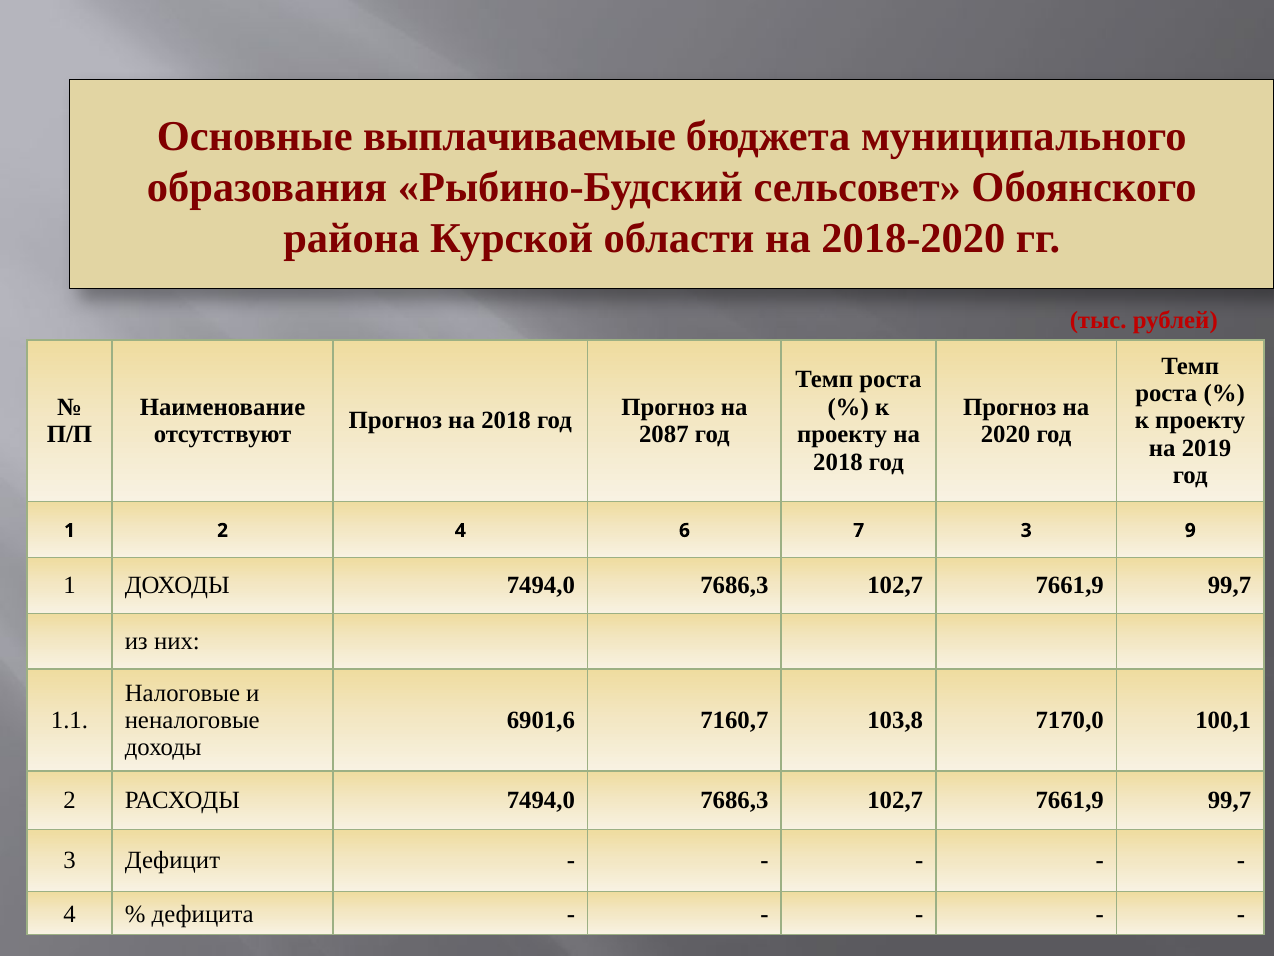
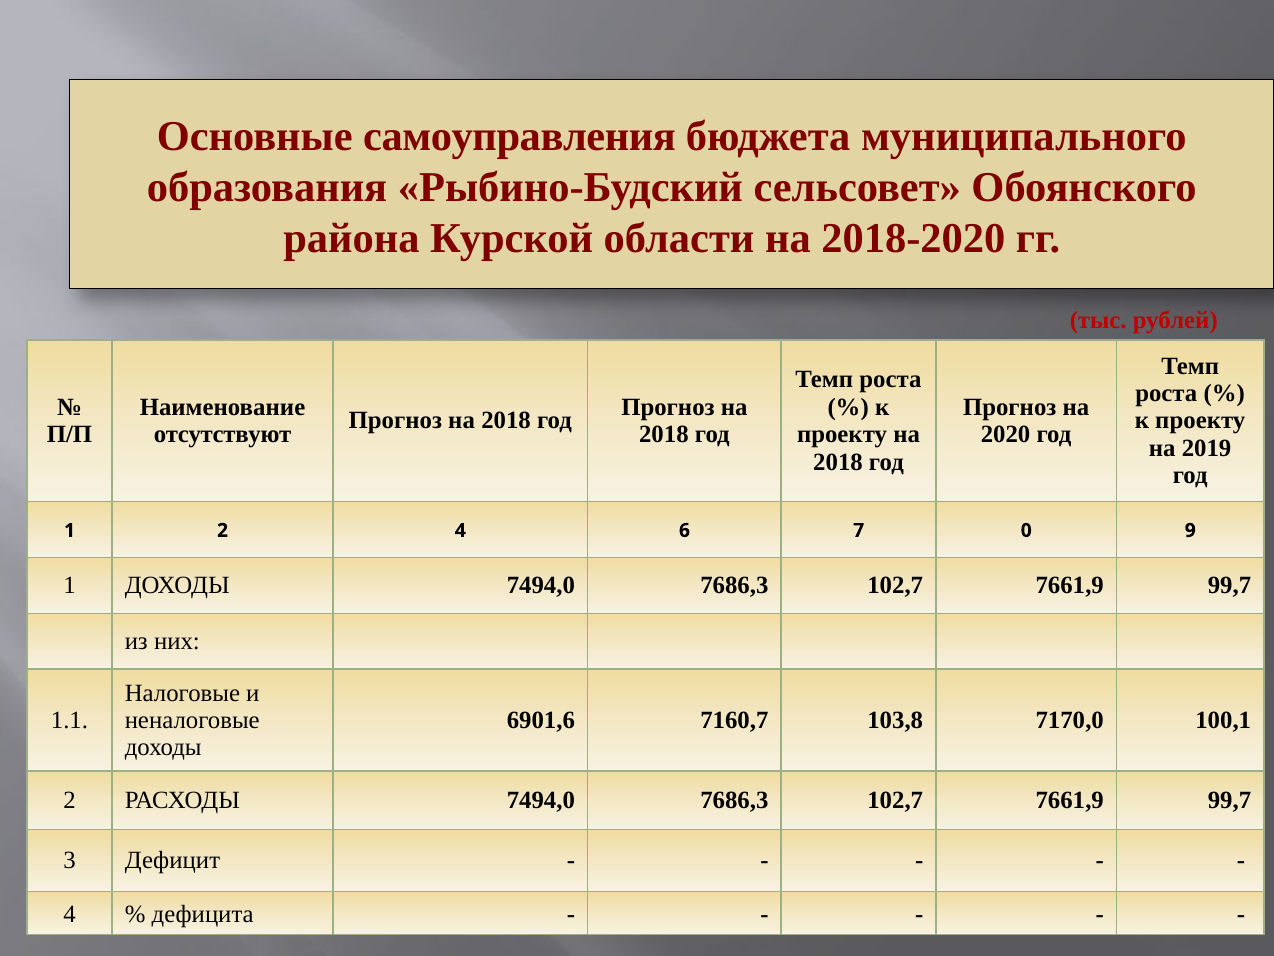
выплачиваемые: выплачиваемые -> самоуправления
2087 at (664, 434): 2087 -> 2018
7 3: 3 -> 0
